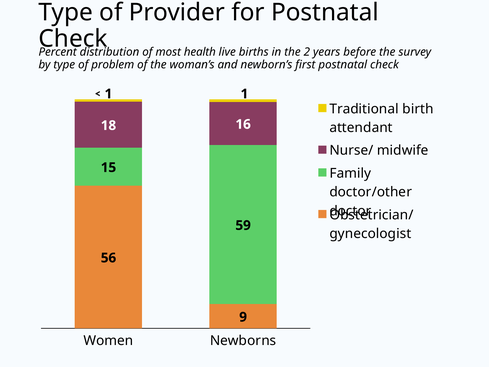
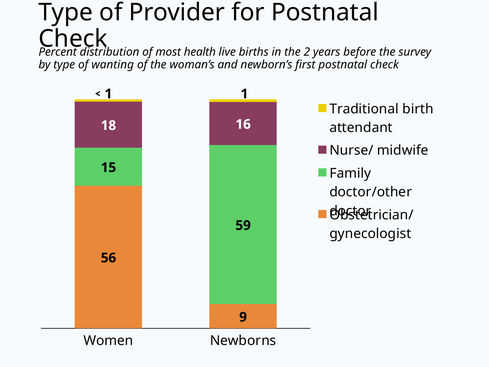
problem: problem -> wanting
